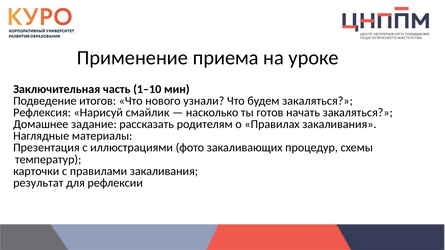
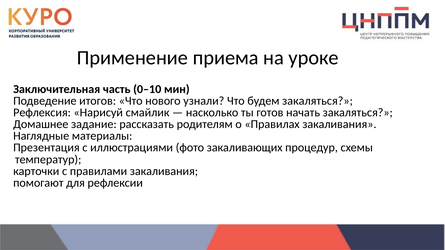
1–10: 1–10 -> 0–10
результат: результат -> помогают
